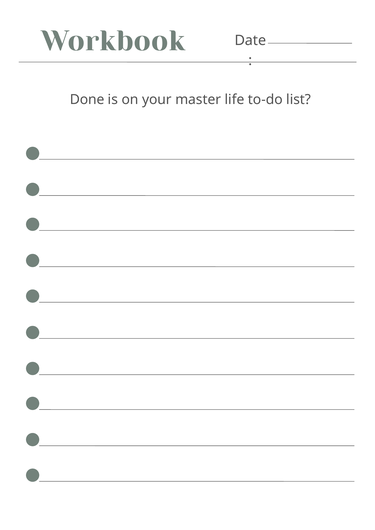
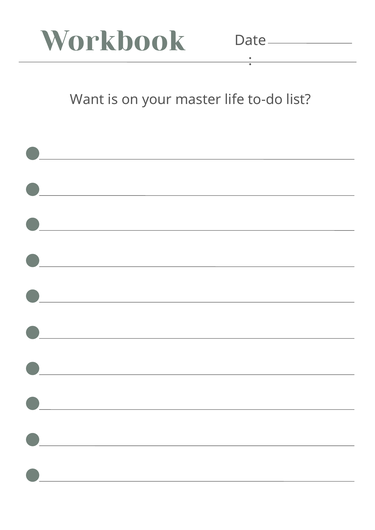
Done: Done -> Want
